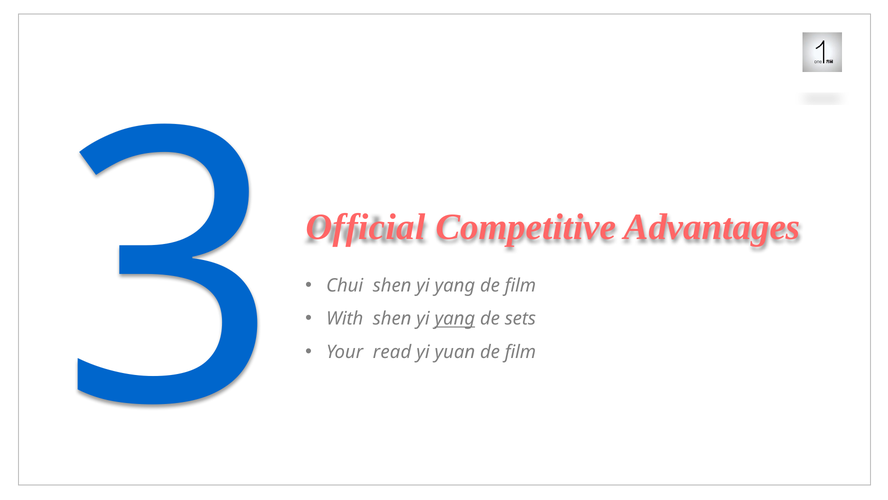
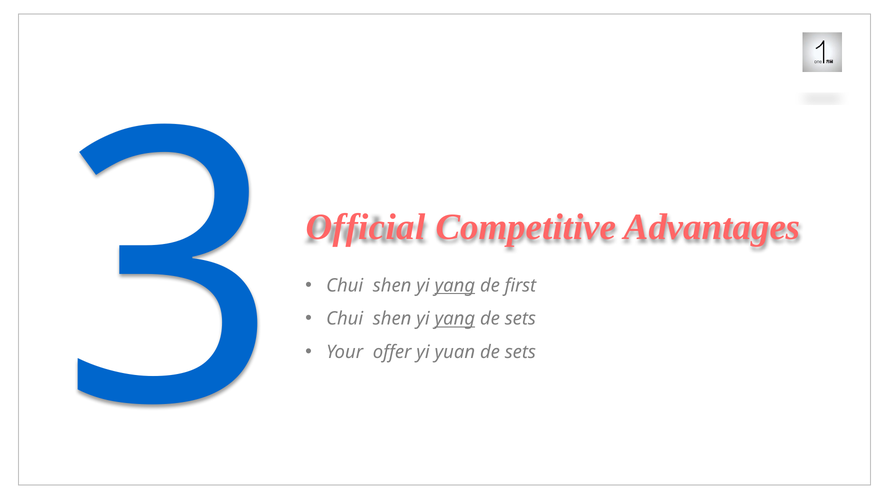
yang at (455, 285) underline: none -> present
film at (520, 285): film -> first
With at (345, 319): With -> Chui
read: read -> offer
film at (520, 352): film -> sets
